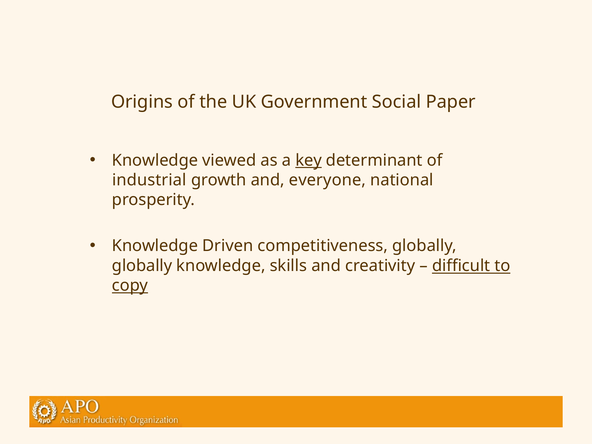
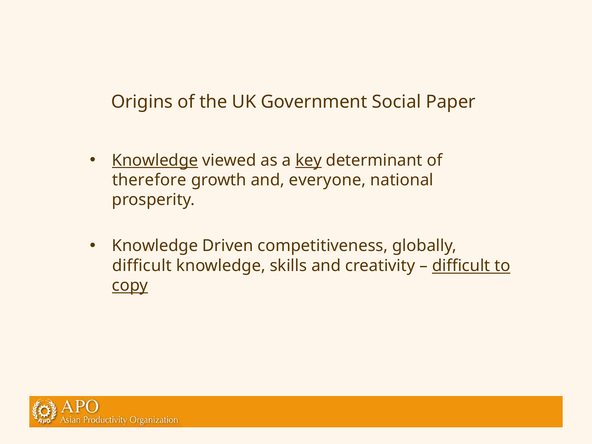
Knowledge at (155, 160) underline: none -> present
industrial: industrial -> therefore
globally at (142, 266): globally -> difficult
